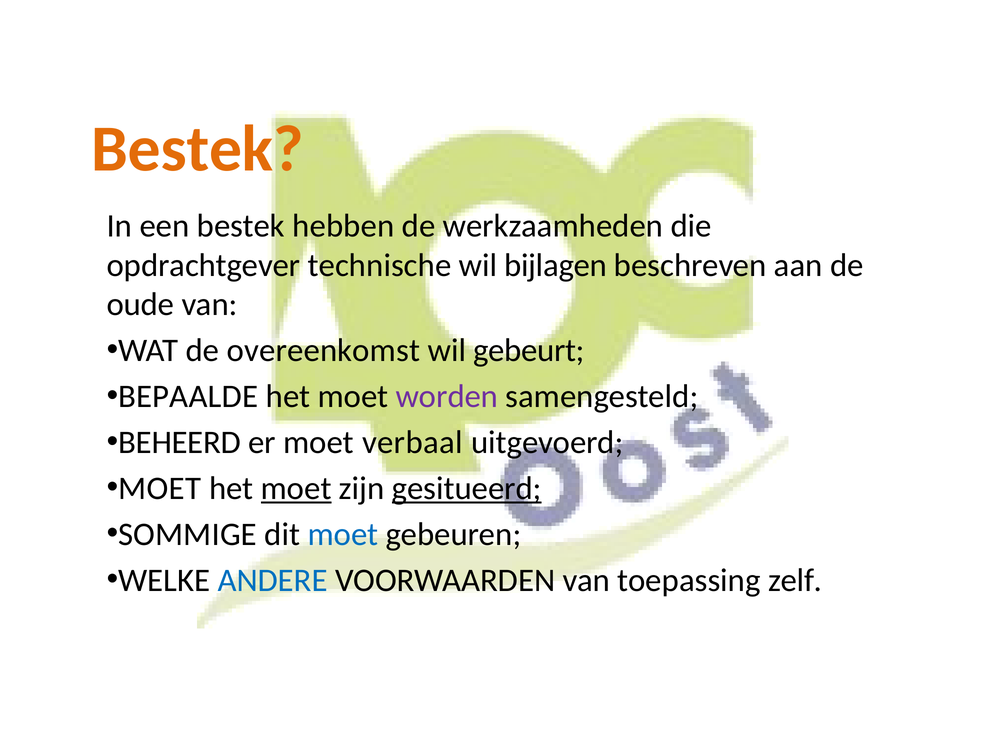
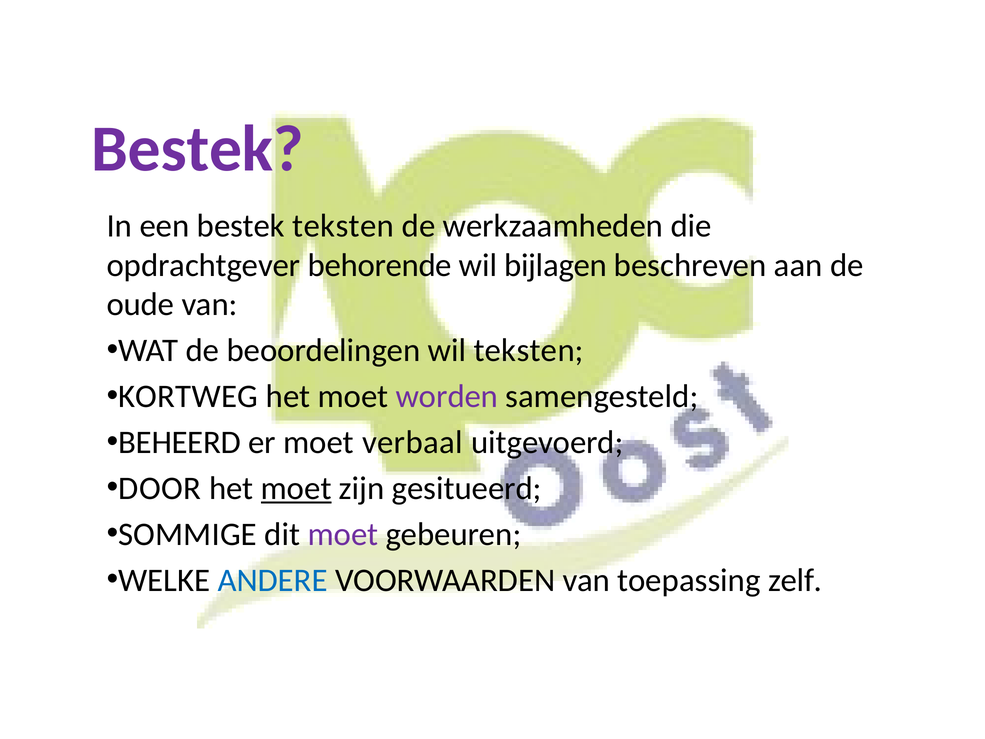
Bestek at (197, 149) colour: orange -> purple
bestek hebben: hebben -> teksten
technische: technische -> behorende
overeenkomst: overeenkomst -> beoordelingen
wil gebeurt: gebeurt -> teksten
BEPAALDE: BEPAALDE -> KORTWEG
MOET at (160, 488): MOET -> DOOR
gesitueerd underline: present -> none
moet at (343, 534) colour: blue -> purple
